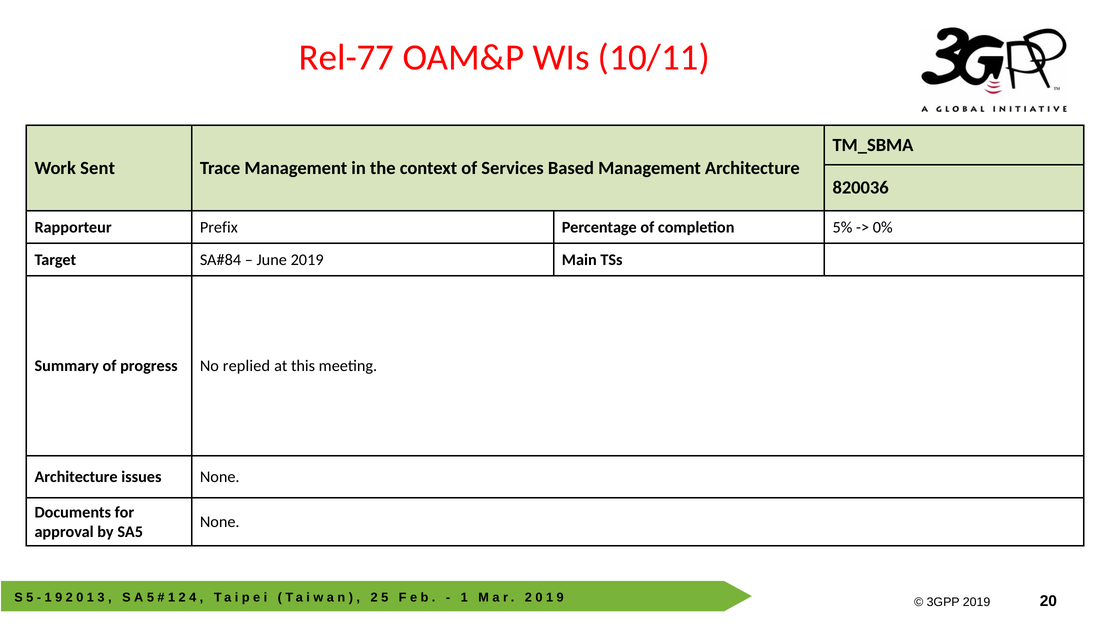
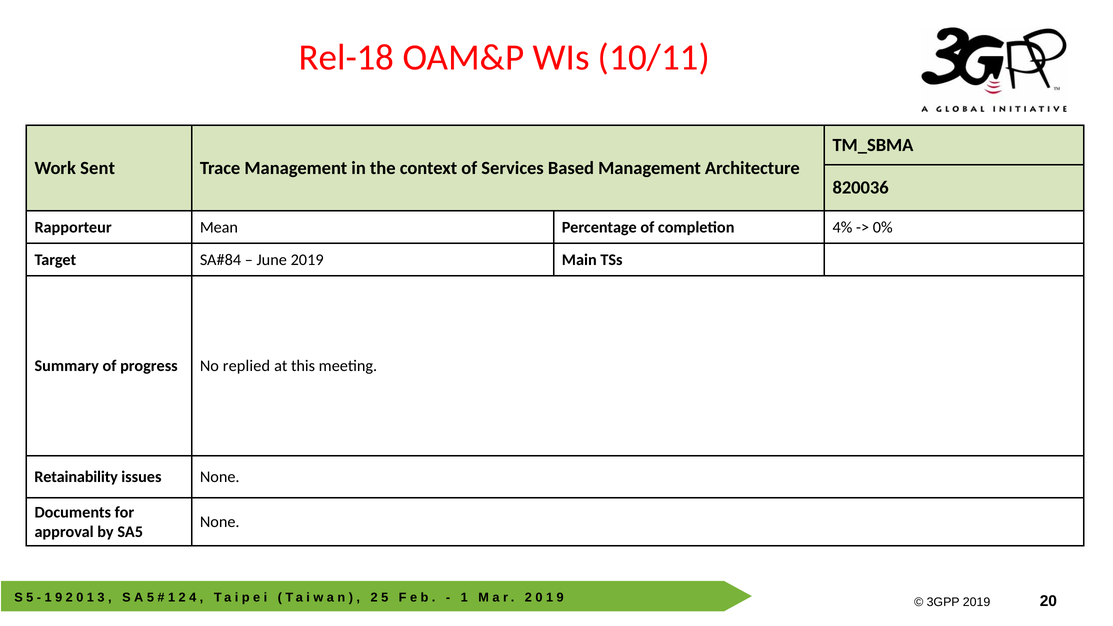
Rel-77: Rel-77 -> Rel-18
Prefix: Prefix -> Mean
5%: 5% -> 4%
Architecture at (76, 477): Architecture -> Retainability
